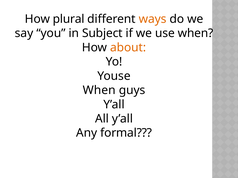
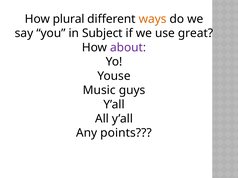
use when: when -> great
about colour: orange -> purple
When at (99, 90): When -> Music
formal: formal -> points
